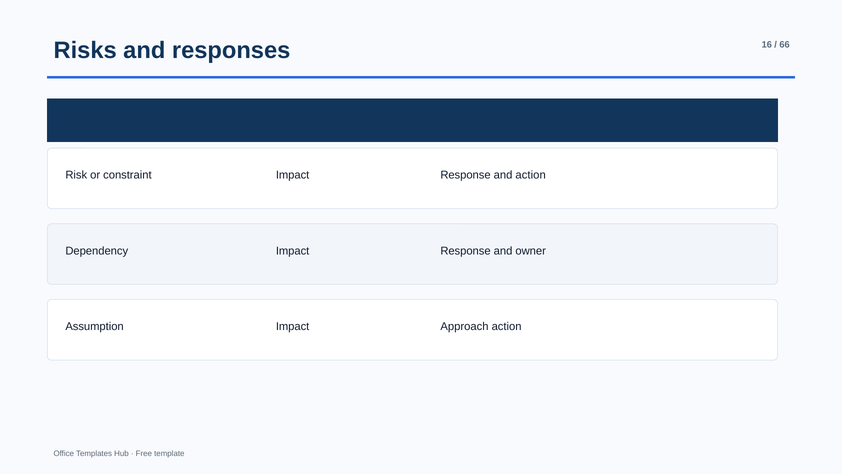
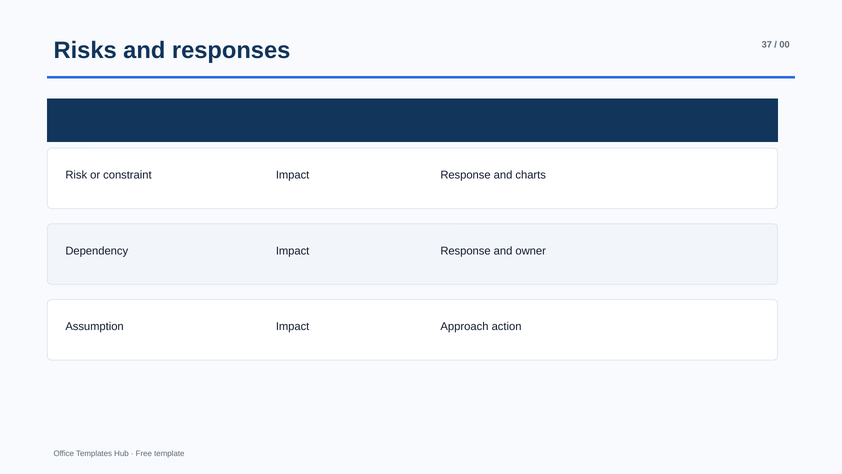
16: 16 -> 37
66: 66 -> 00
and action: action -> charts
